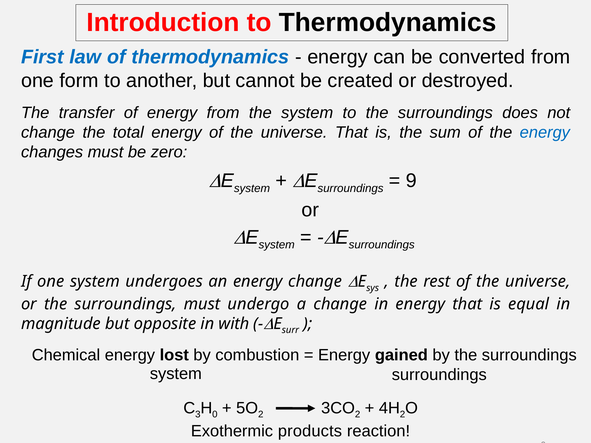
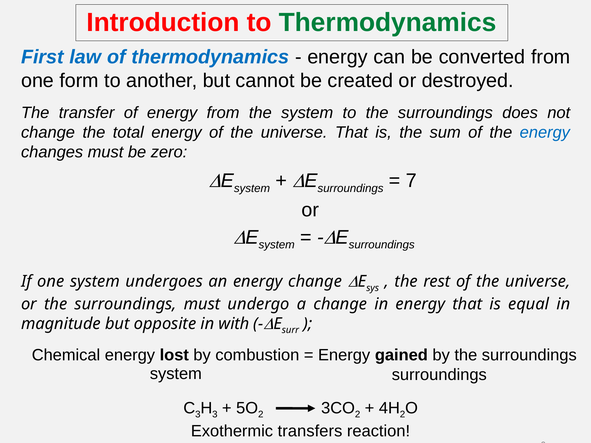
Thermodynamics at (388, 23) colour: black -> green
9: 9 -> 7
0 at (215, 415): 0 -> 3
products: products -> transfers
